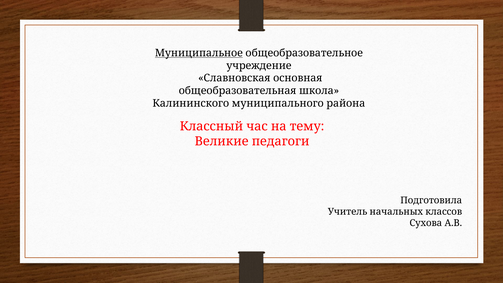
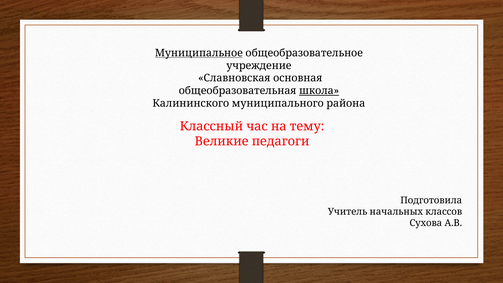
школа underline: none -> present
